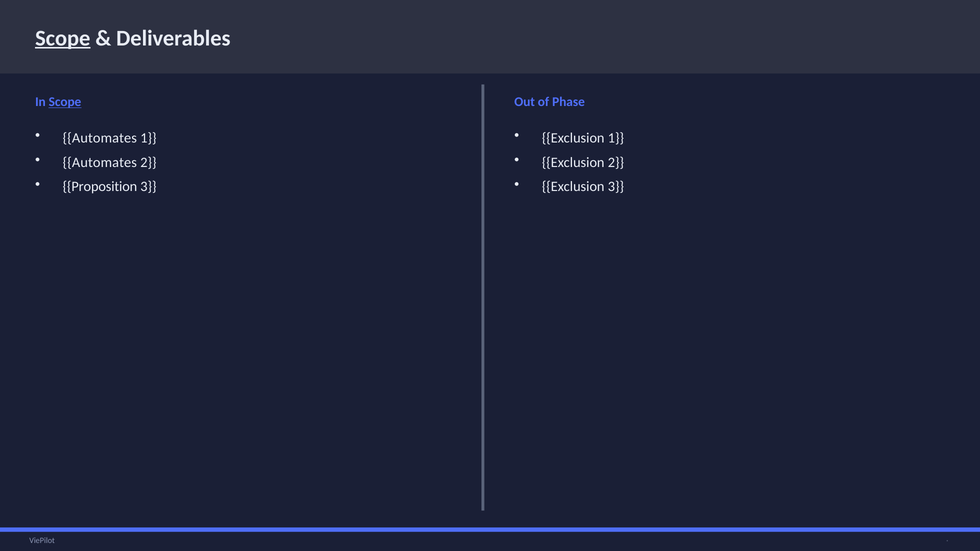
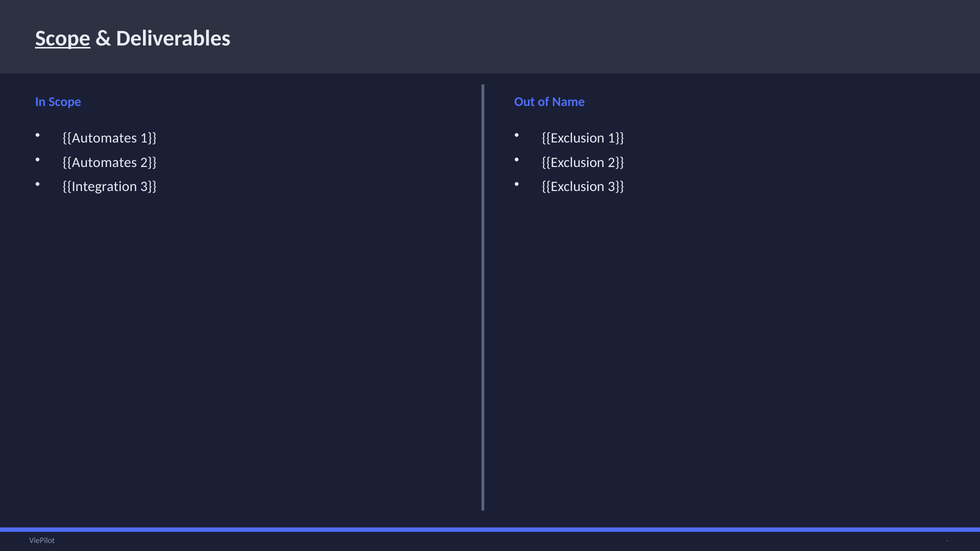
Scope at (65, 102) underline: present -> none
Phase: Phase -> Name
Proposition: Proposition -> Integration
